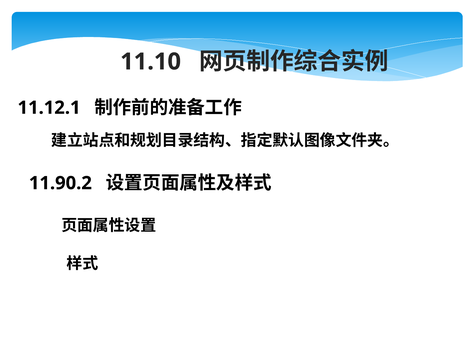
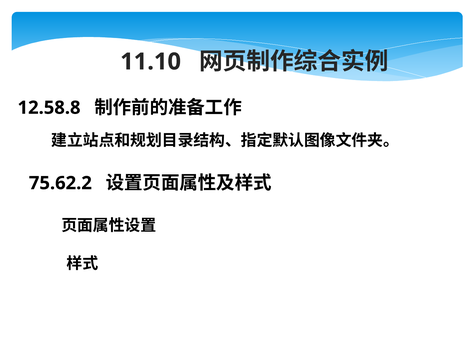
11.12.1: 11.12.1 -> 12.58.8
11.90.2: 11.90.2 -> 75.62.2
